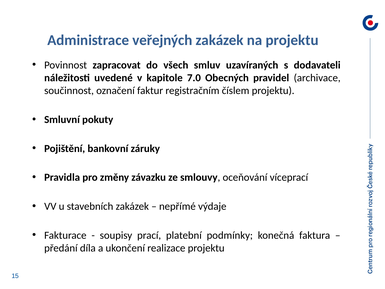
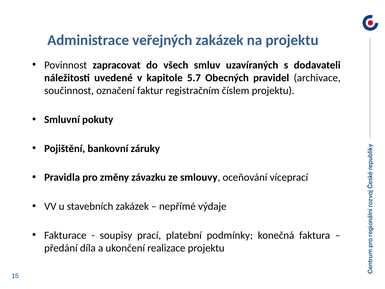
7.0: 7.0 -> 5.7
